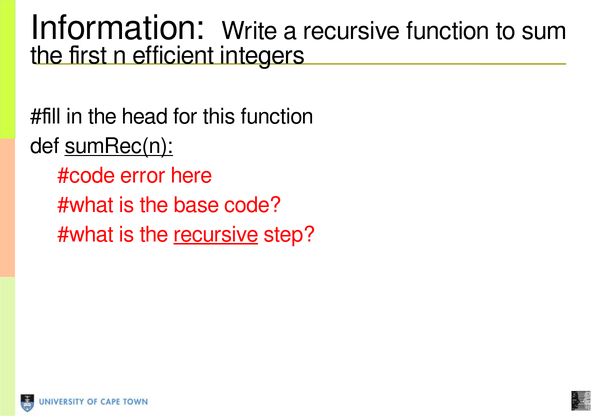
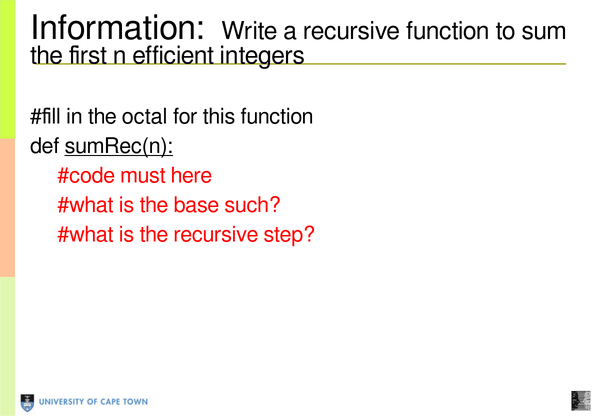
head: head -> octal
error: error -> must
code: code -> such
recursive at (216, 235) underline: present -> none
